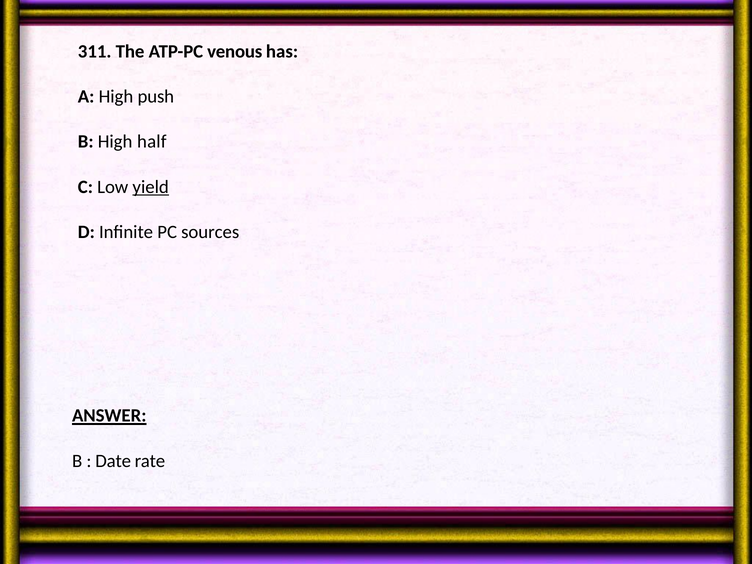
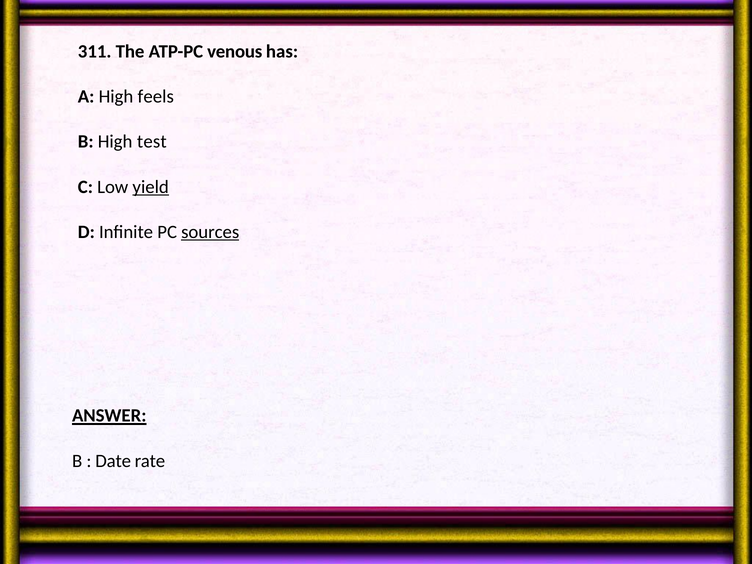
push: push -> feels
half: half -> test
sources underline: none -> present
